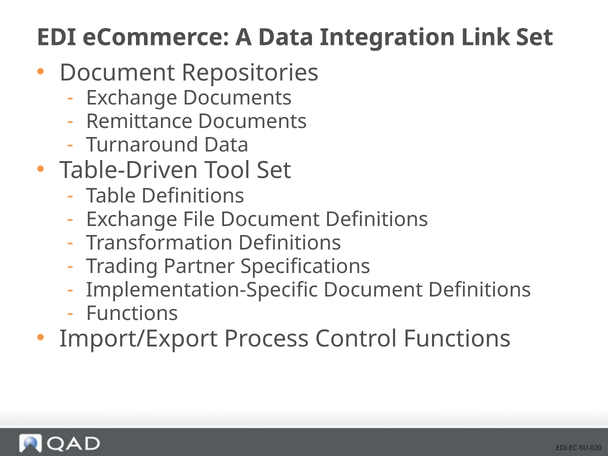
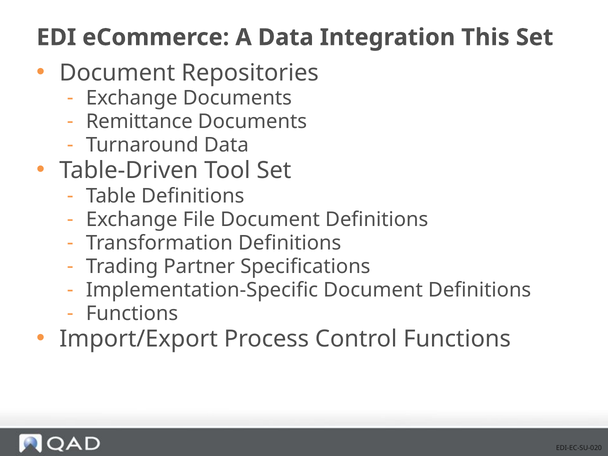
Link: Link -> This
